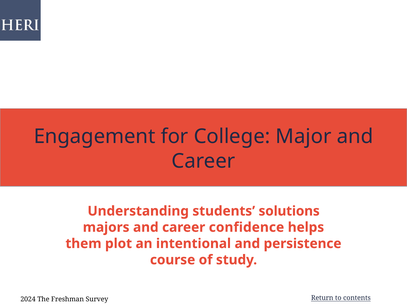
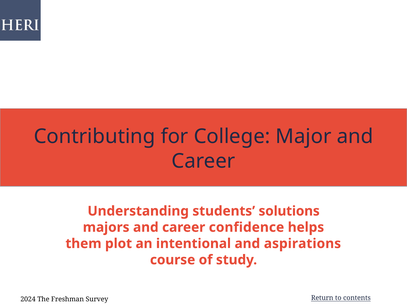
Engagement: Engagement -> Contributing
persistence: persistence -> aspirations
